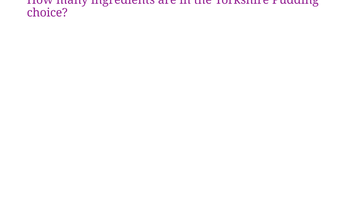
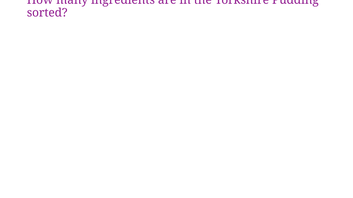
choice: choice -> sorted
